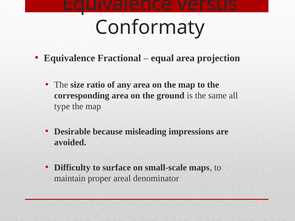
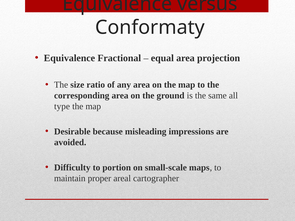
surface: surface -> portion
denominator: denominator -> cartographer
